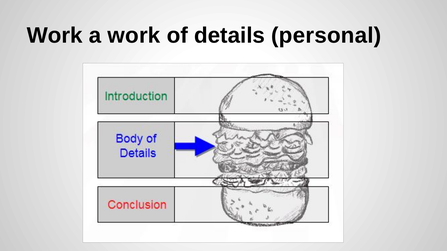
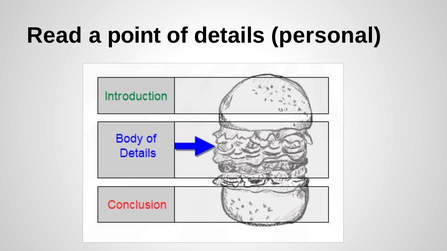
Work at (55, 36): Work -> Read
a work: work -> point
